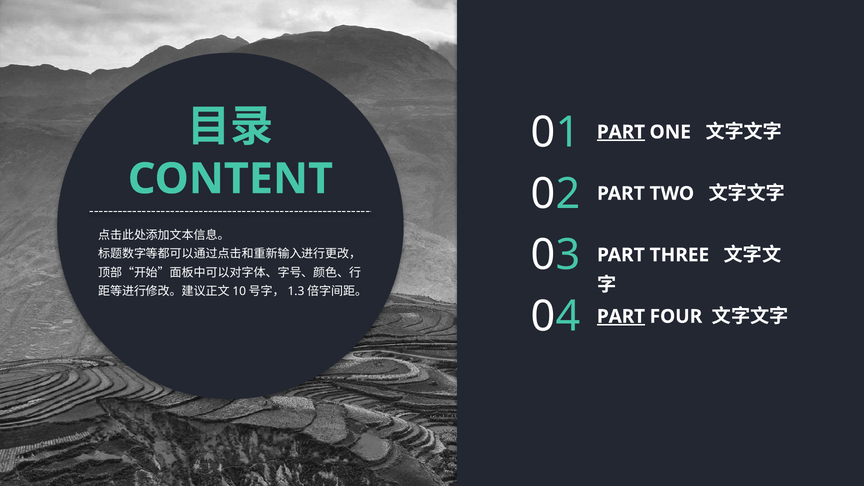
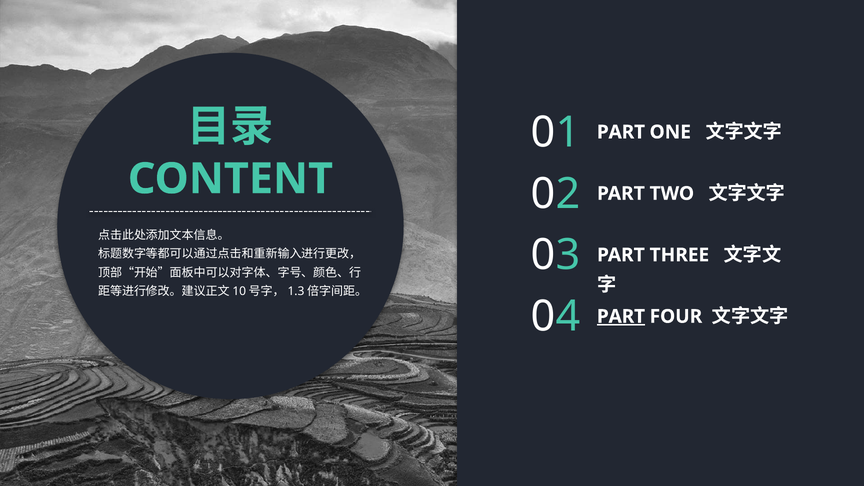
PART at (621, 132) underline: present -> none
